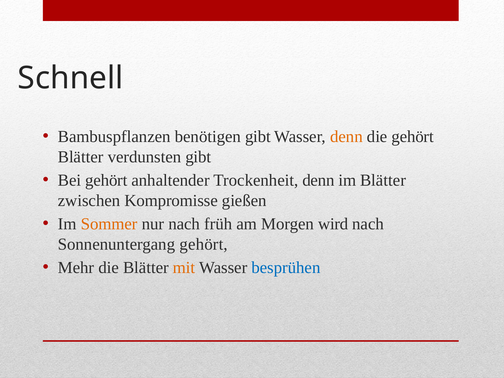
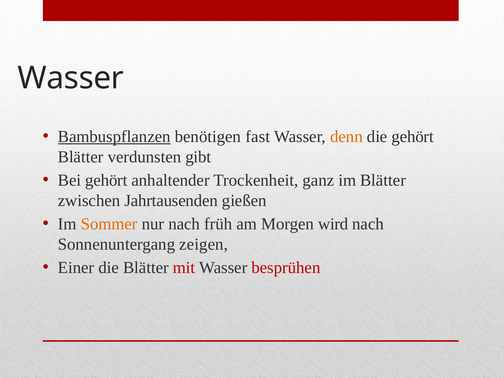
Schnell at (71, 78): Schnell -> Wasser
Bambuspflanzen underline: none -> present
benötigen gibt: gibt -> fast
Trockenheit denn: denn -> ganz
Kompromisse: Kompromisse -> Jahrtausenden
Sonnenuntergang gehört: gehört -> zeigen
Mehr: Mehr -> Einer
mit colour: orange -> red
besprühen colour: blue -> red
